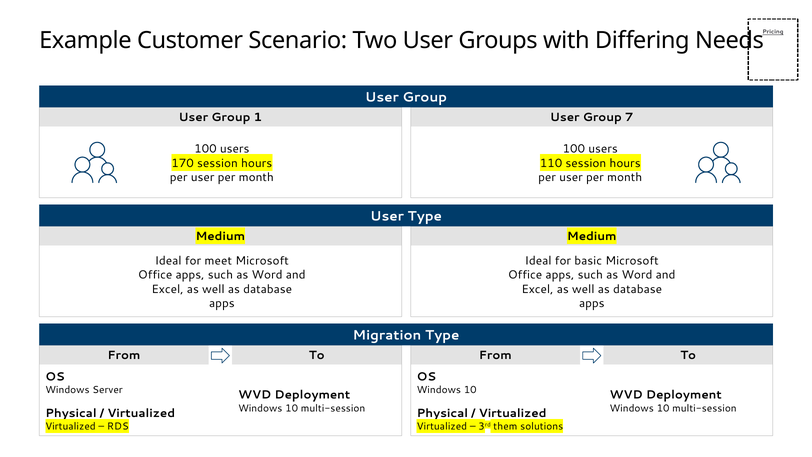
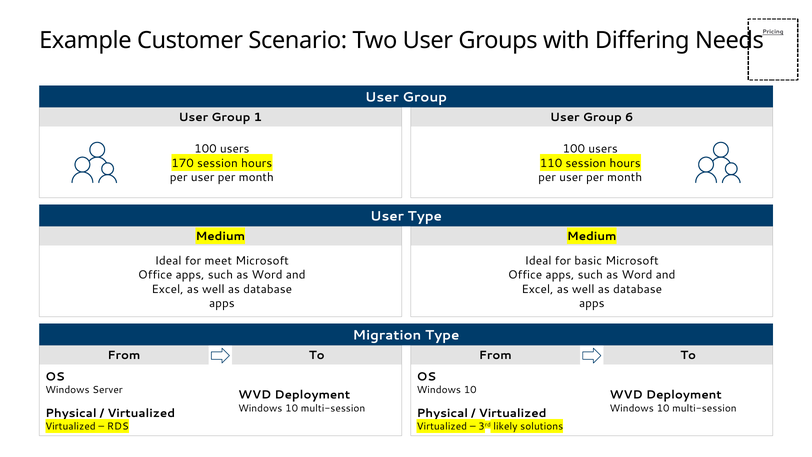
7: 7 -> 6
them: them -> likely
